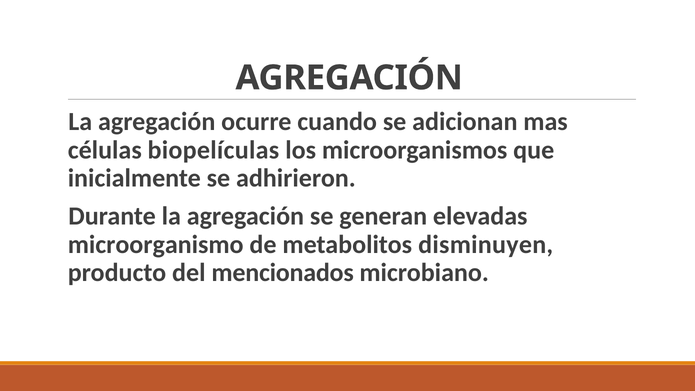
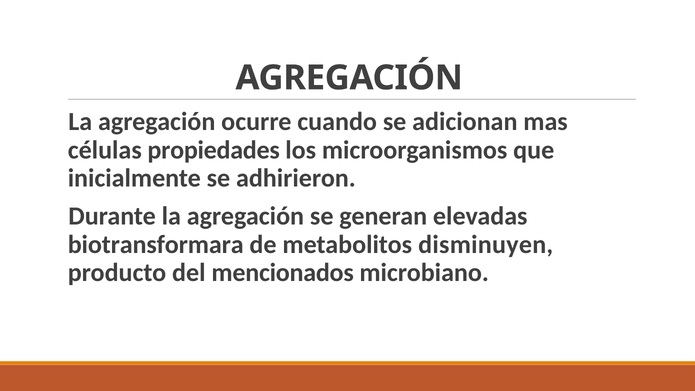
biopelículas: biopelículas -> propiedades
microorganismo: microorganismo -> biotransformara
